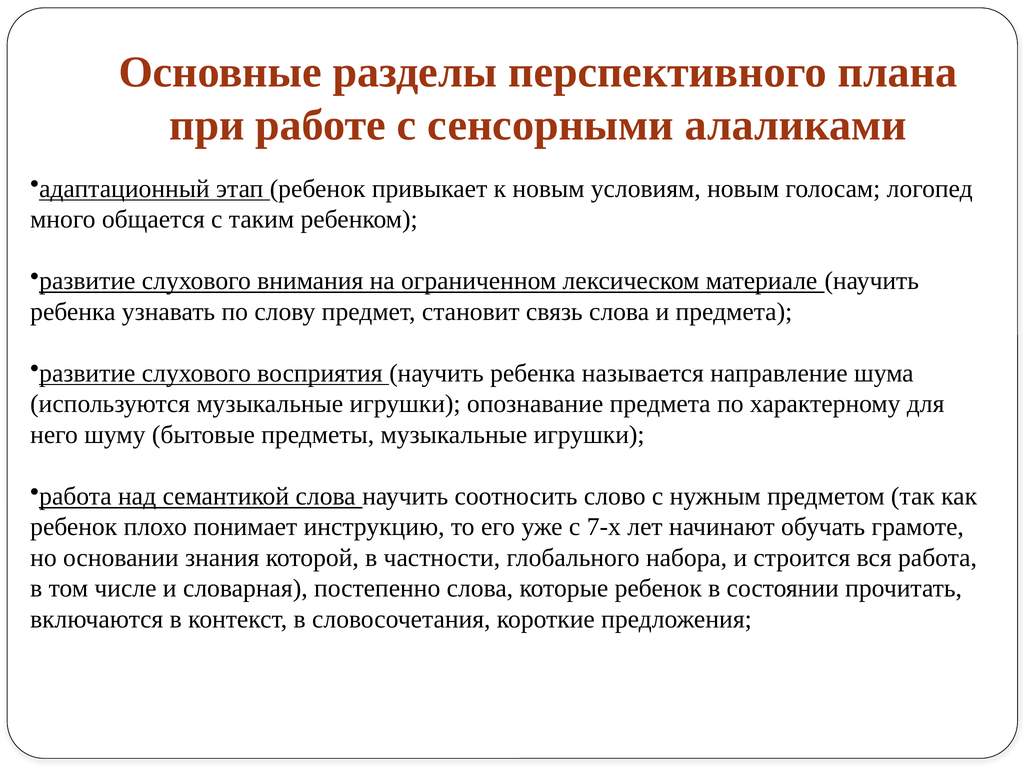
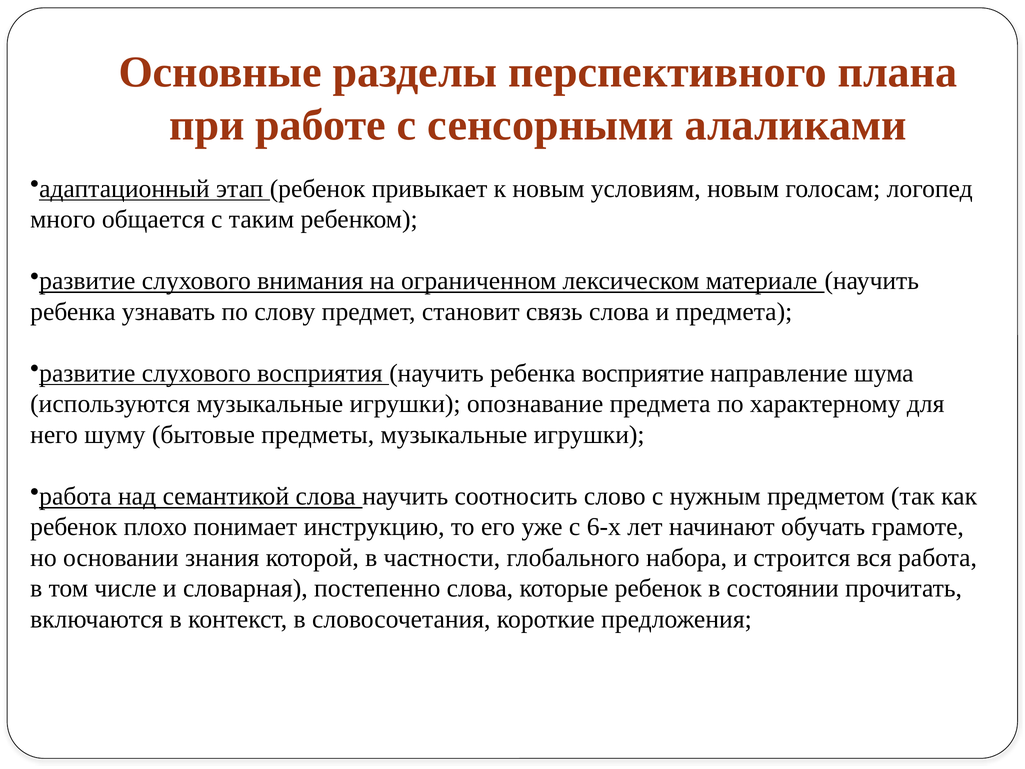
называется: называется -> восприятие
7-х: 7-х -> 6-х
